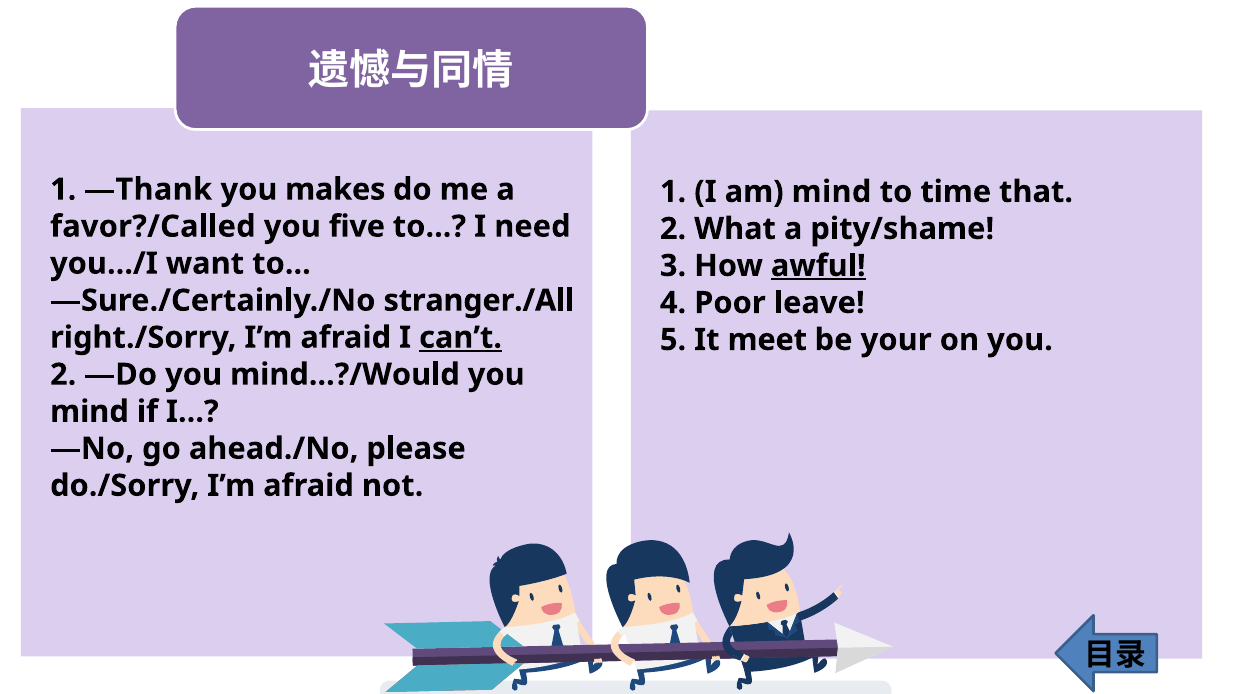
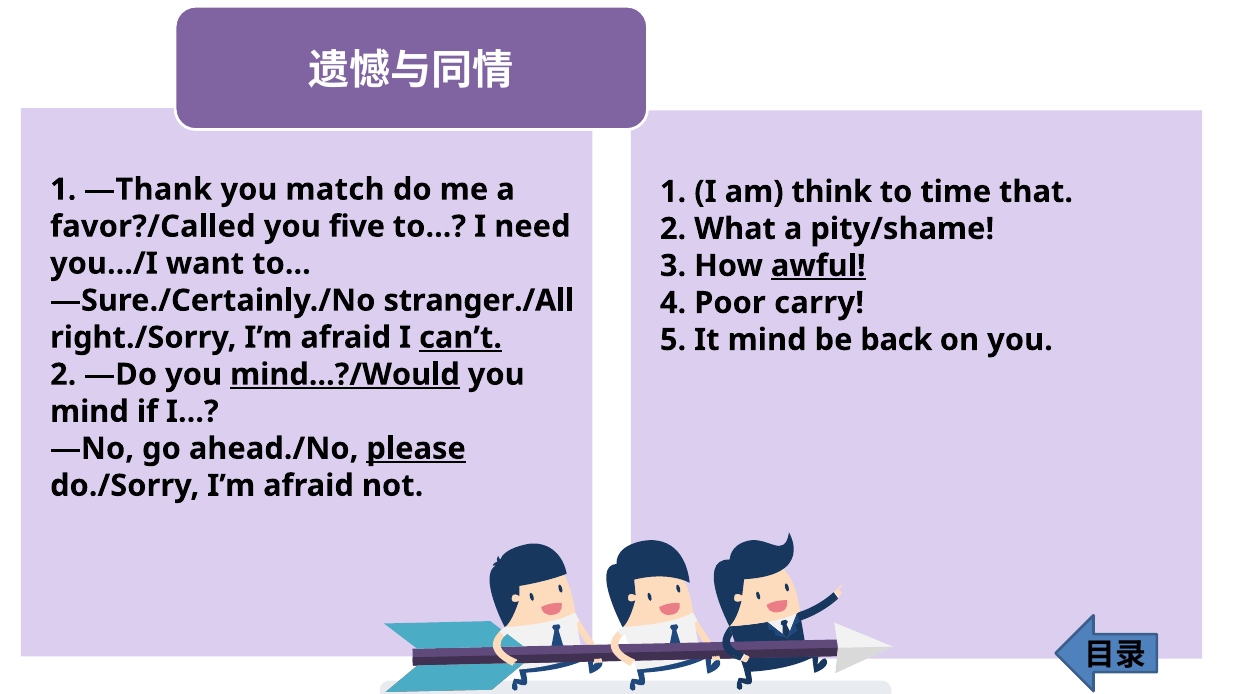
makes: makes -> match
am mind: mind -> think
leave: leave -> carry
It meet: meet -> mind
your: your -> back
mind...?/Would underline: none -> present
please underline: none -> present
